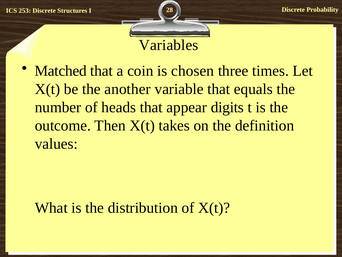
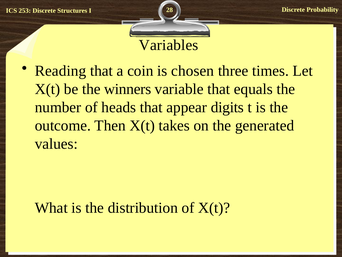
Matched: Matched -> Reading
another: another -> winners
definition: definition -> generated
